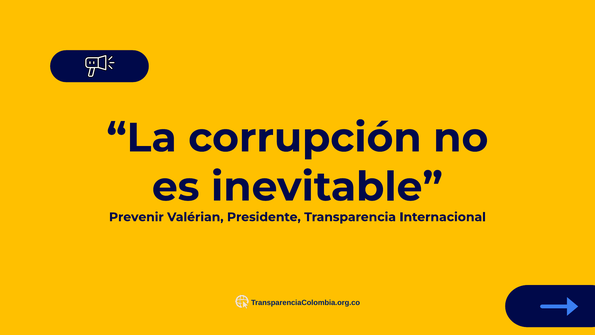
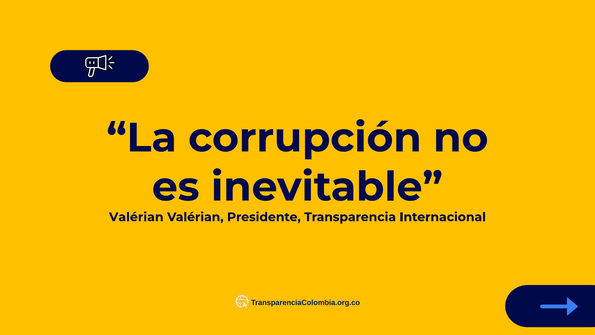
Prevenir at (136, 217): Prevenir -> Valérian
